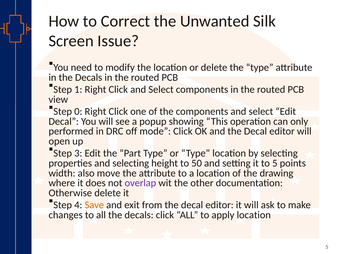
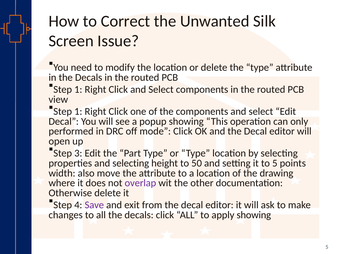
0 at (78, 112): 0 -> 1
Save colour: orange -> purple
apply location: location -> showing
